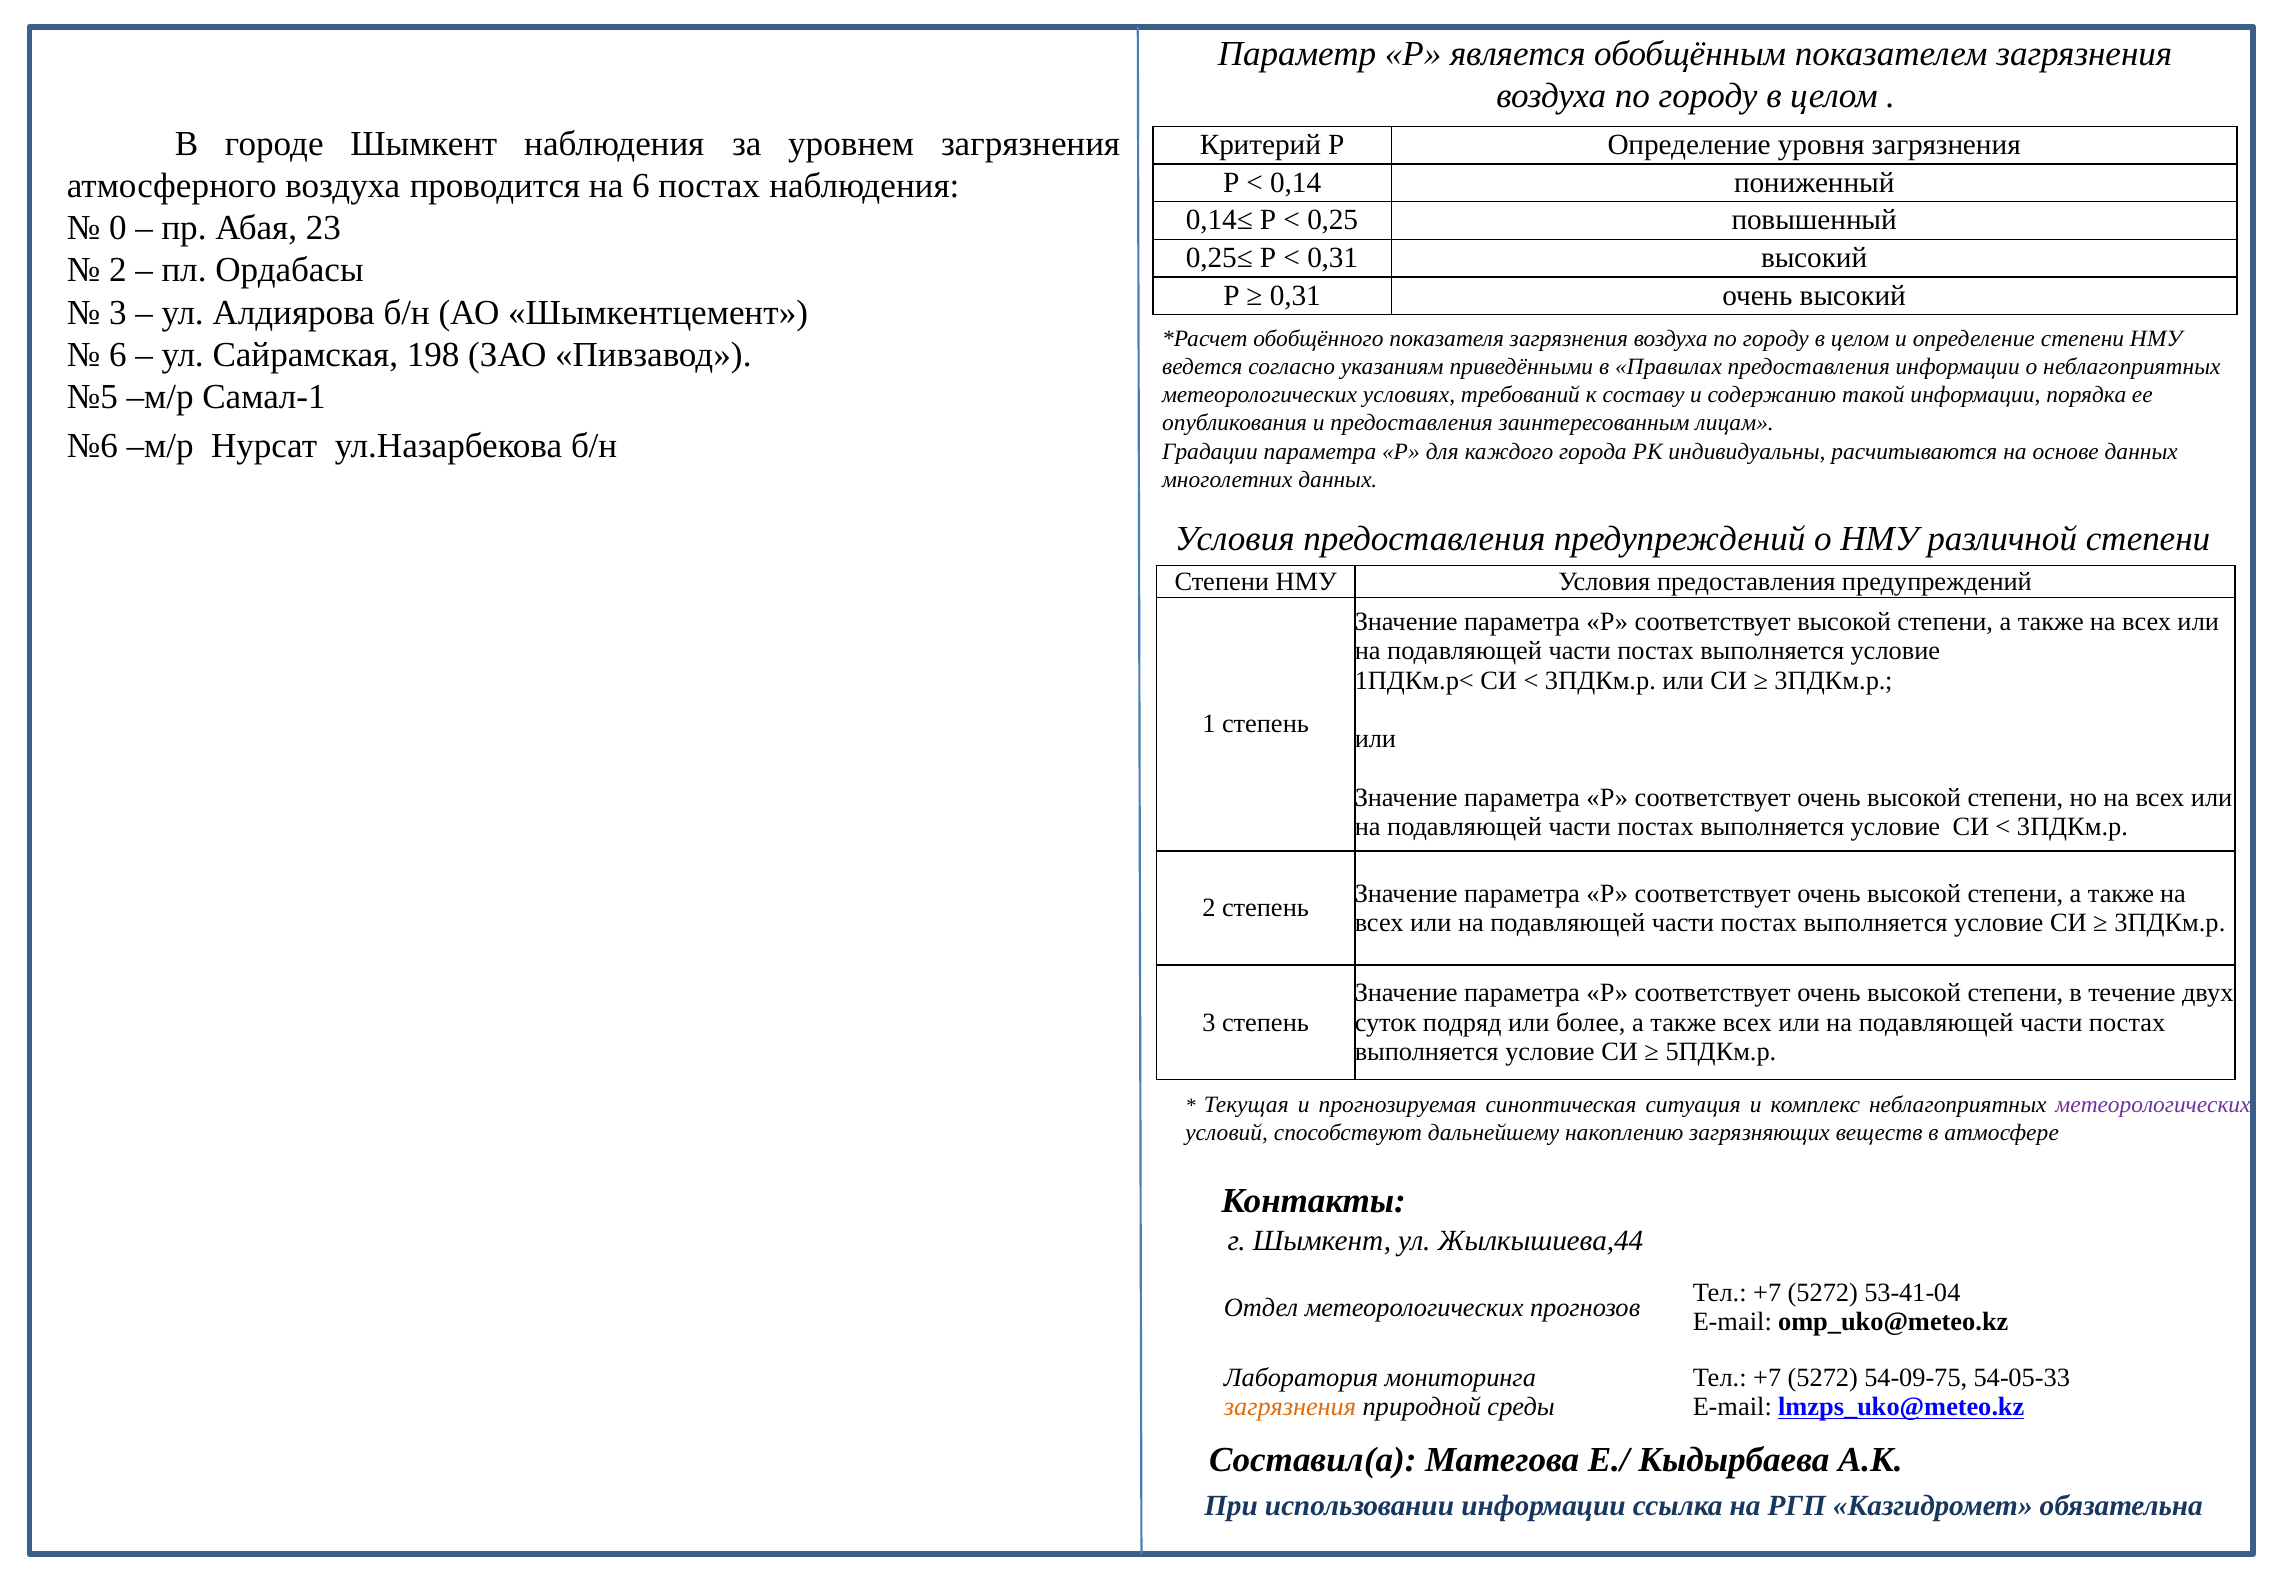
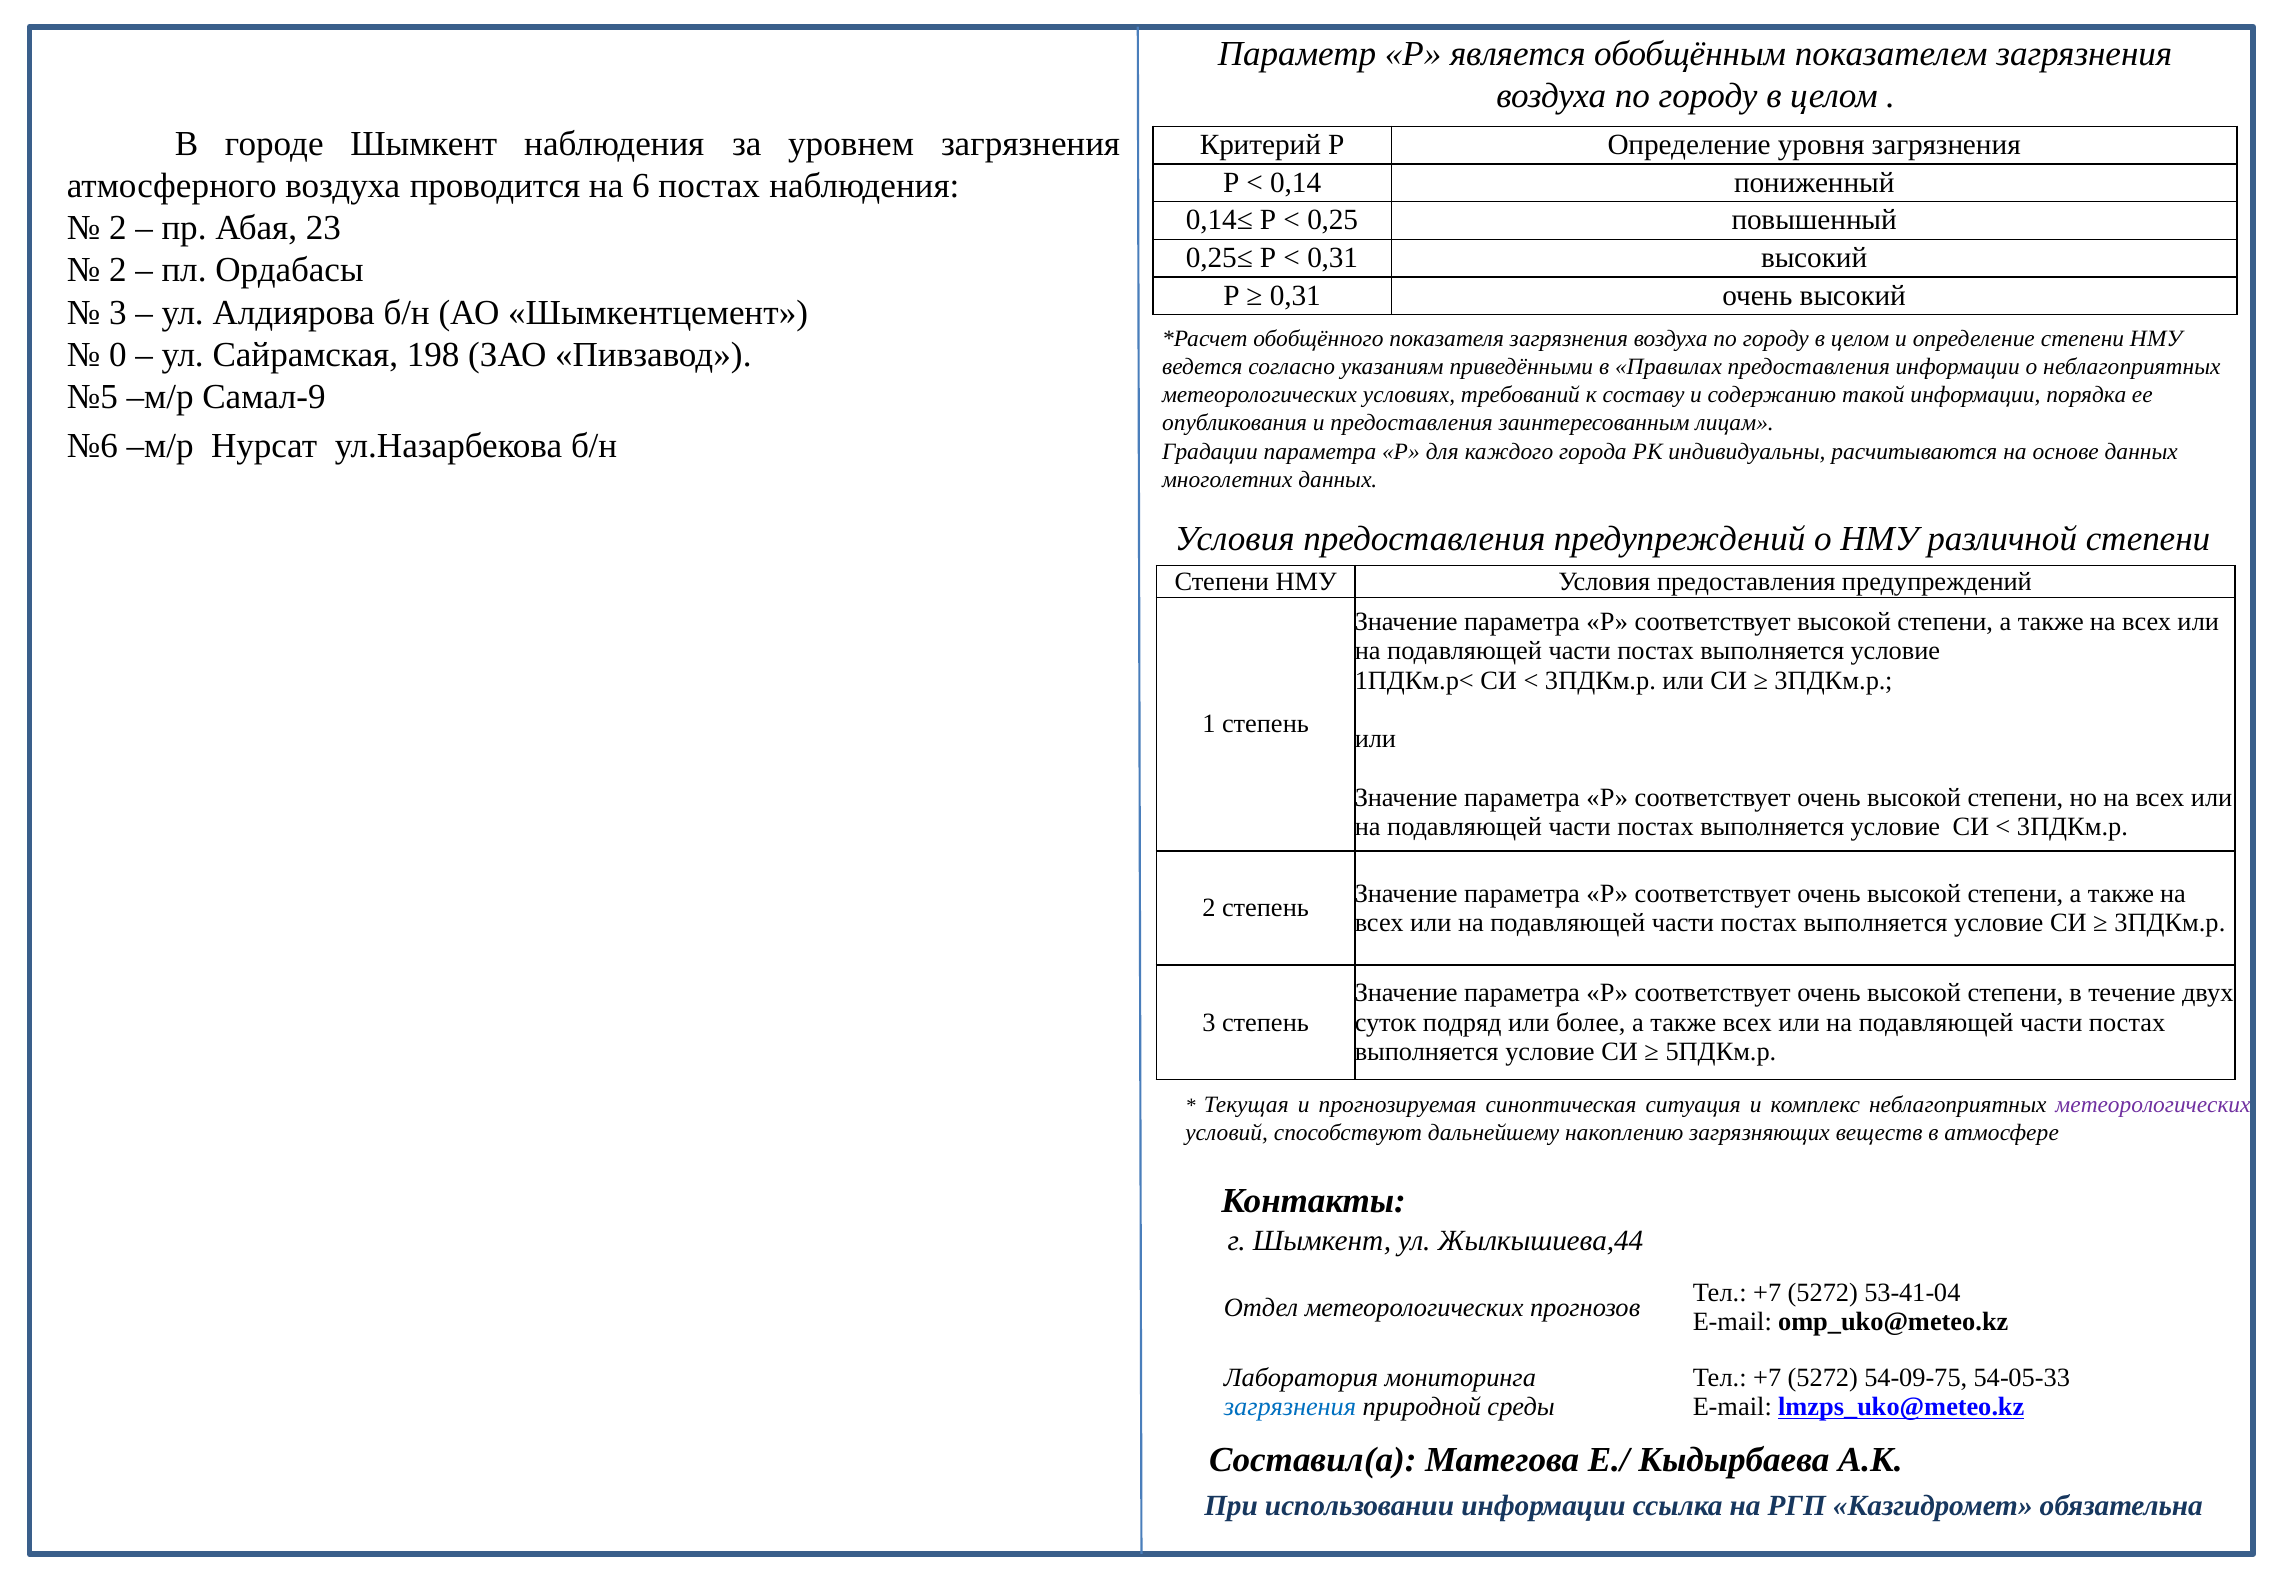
0 at (118, 228): 0 -> 2
6 at (118, 354): 6 -> 0
Самал-1: Самал-1 -> Самал-9
загрязнения at (1290, 1406) colour: orange -> blue
